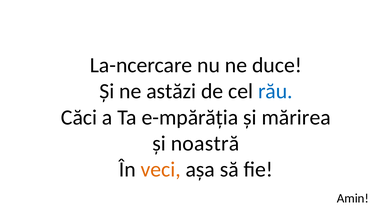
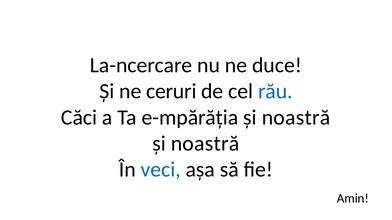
astăzi: astăzi -> ceruri
e-mpărăția și mărirea: mărirea -> noastră
veci colour: orange -> blue
